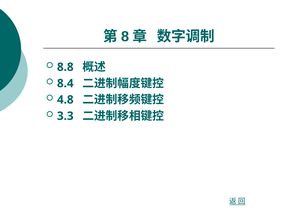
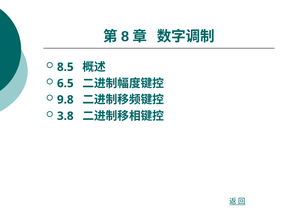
8.8: 8.8 -> 8.5
8.4: 8.4 -> 6.5
4.8: 4.8 -> 9.8
3.3: 3.3 -> 3.8
